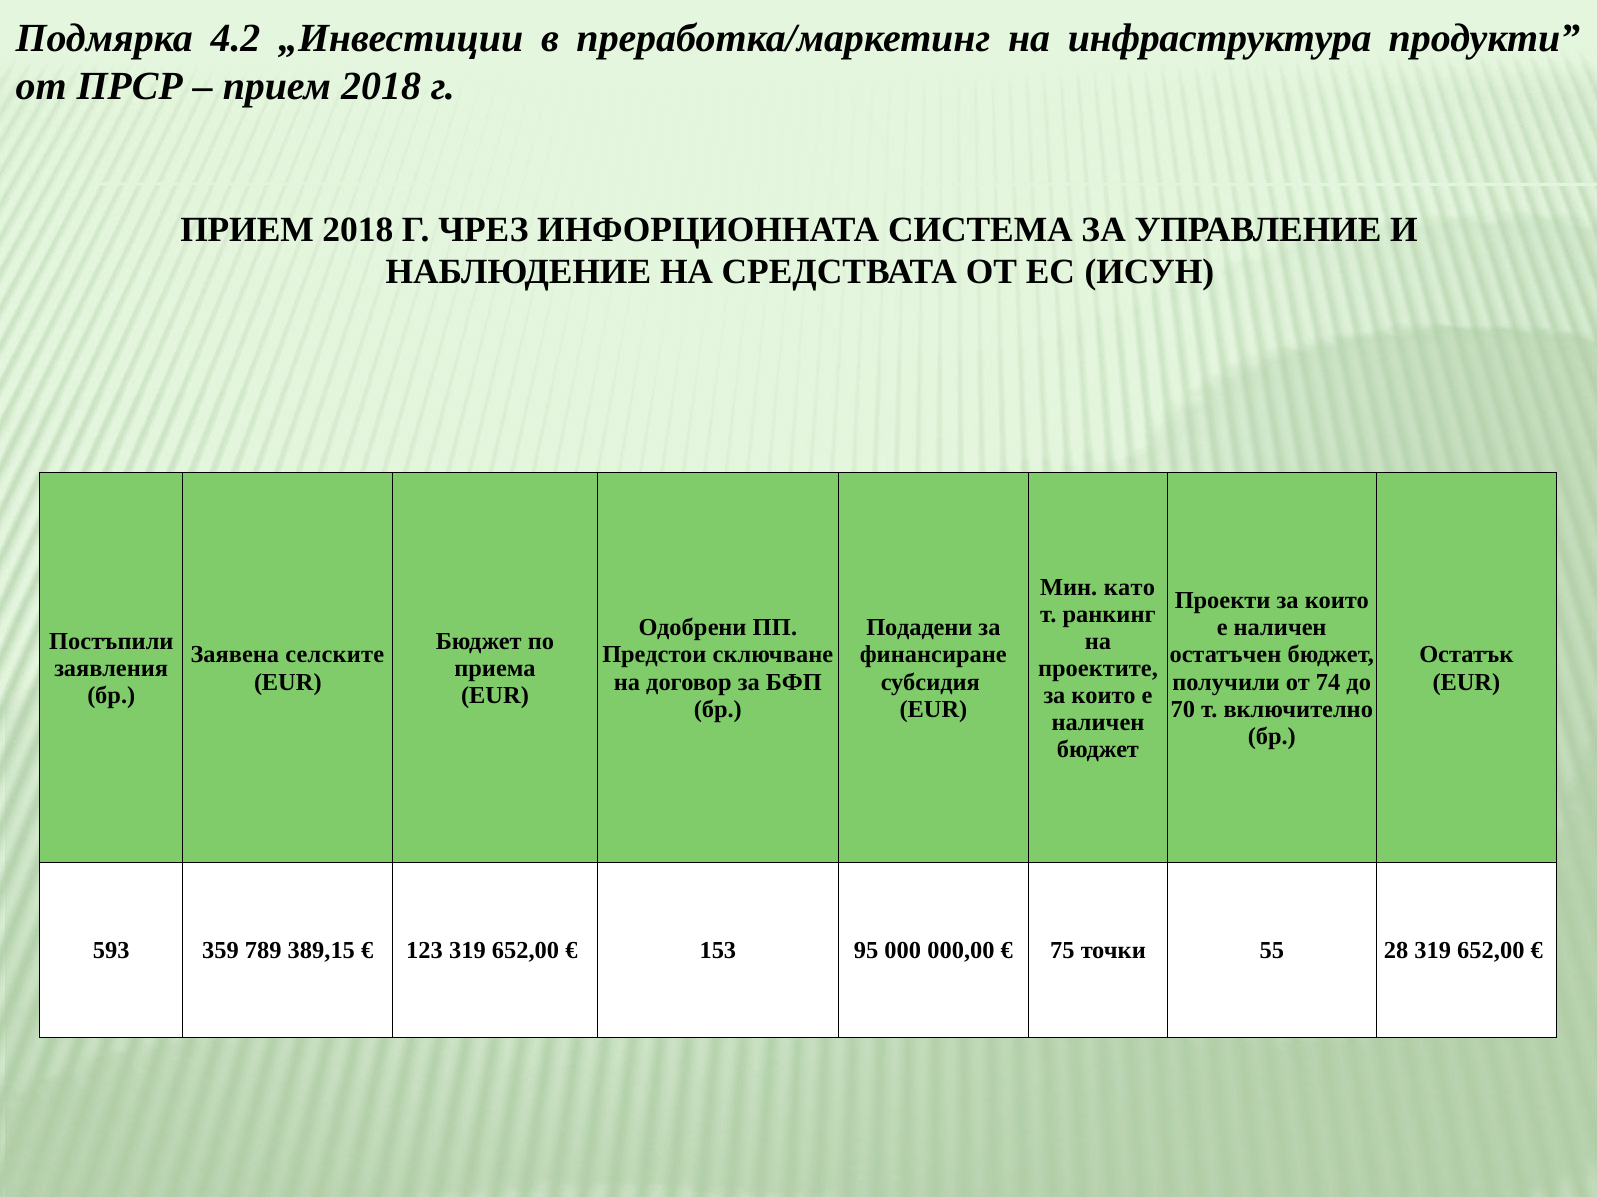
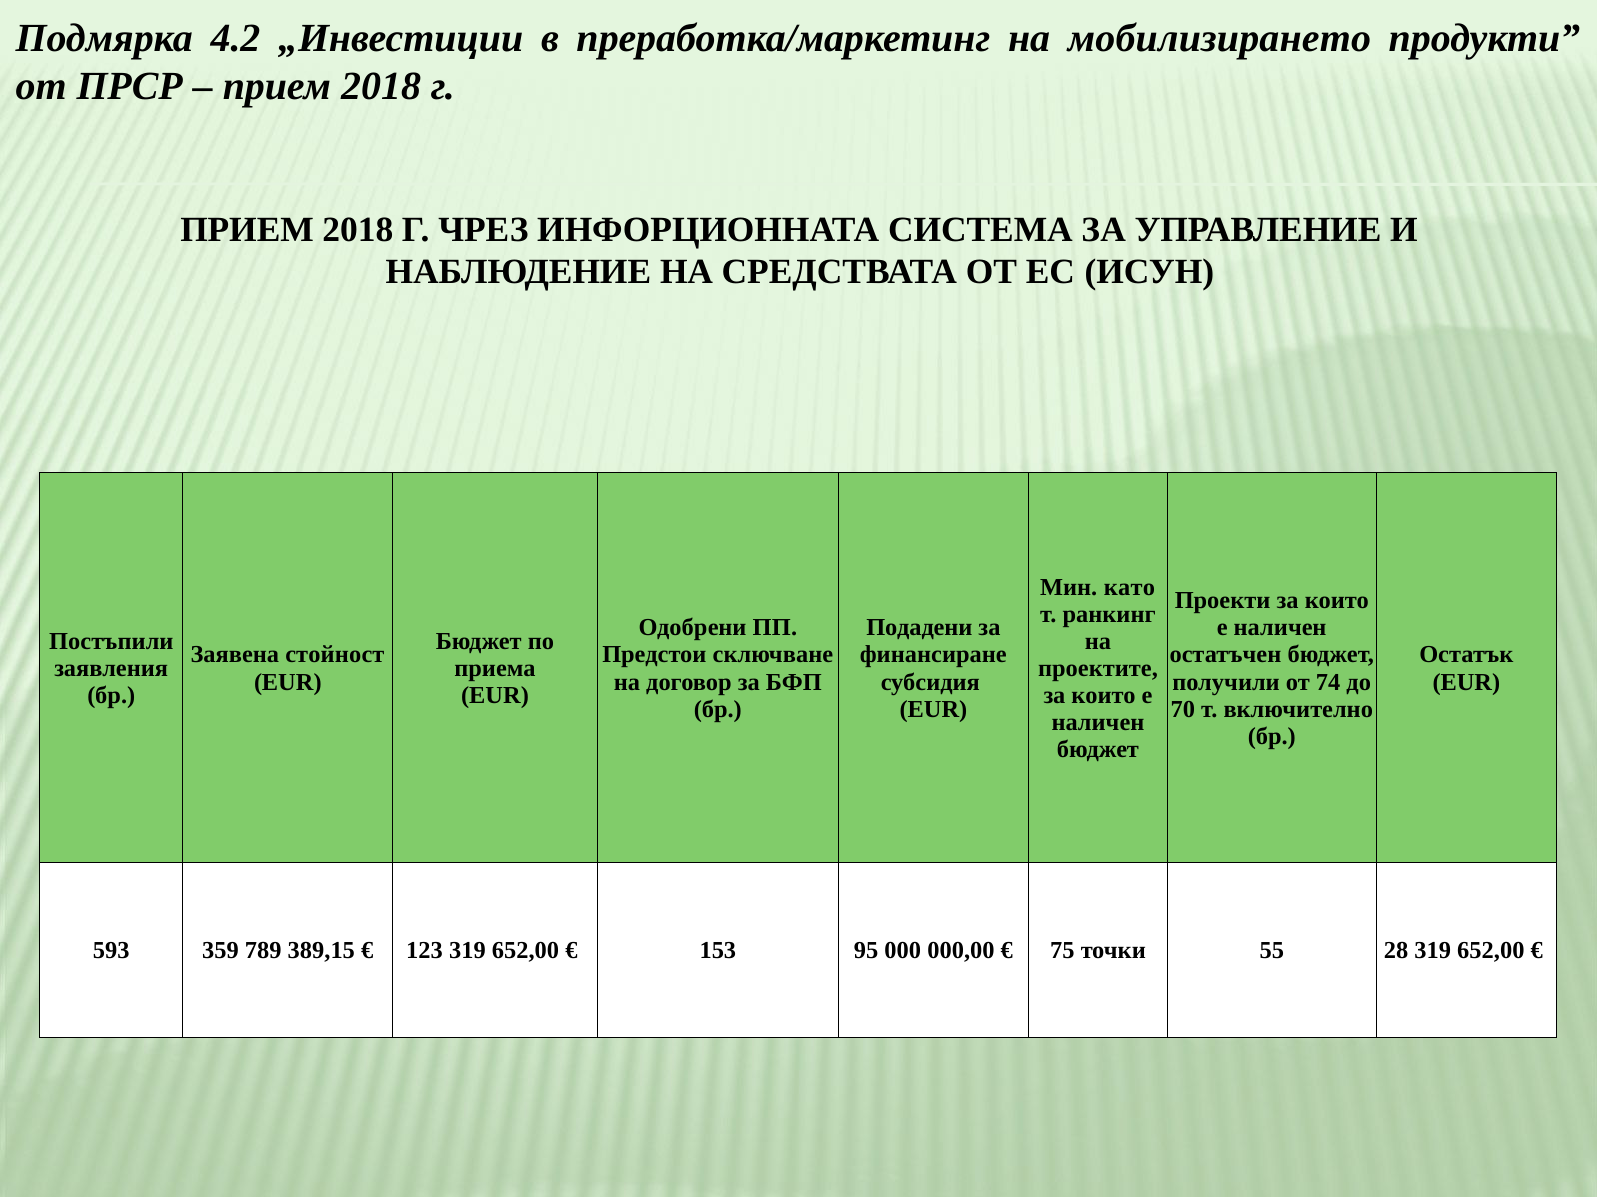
инфраструктура: инфраструктура -> мобилизирането
селските: селските -> стойност
